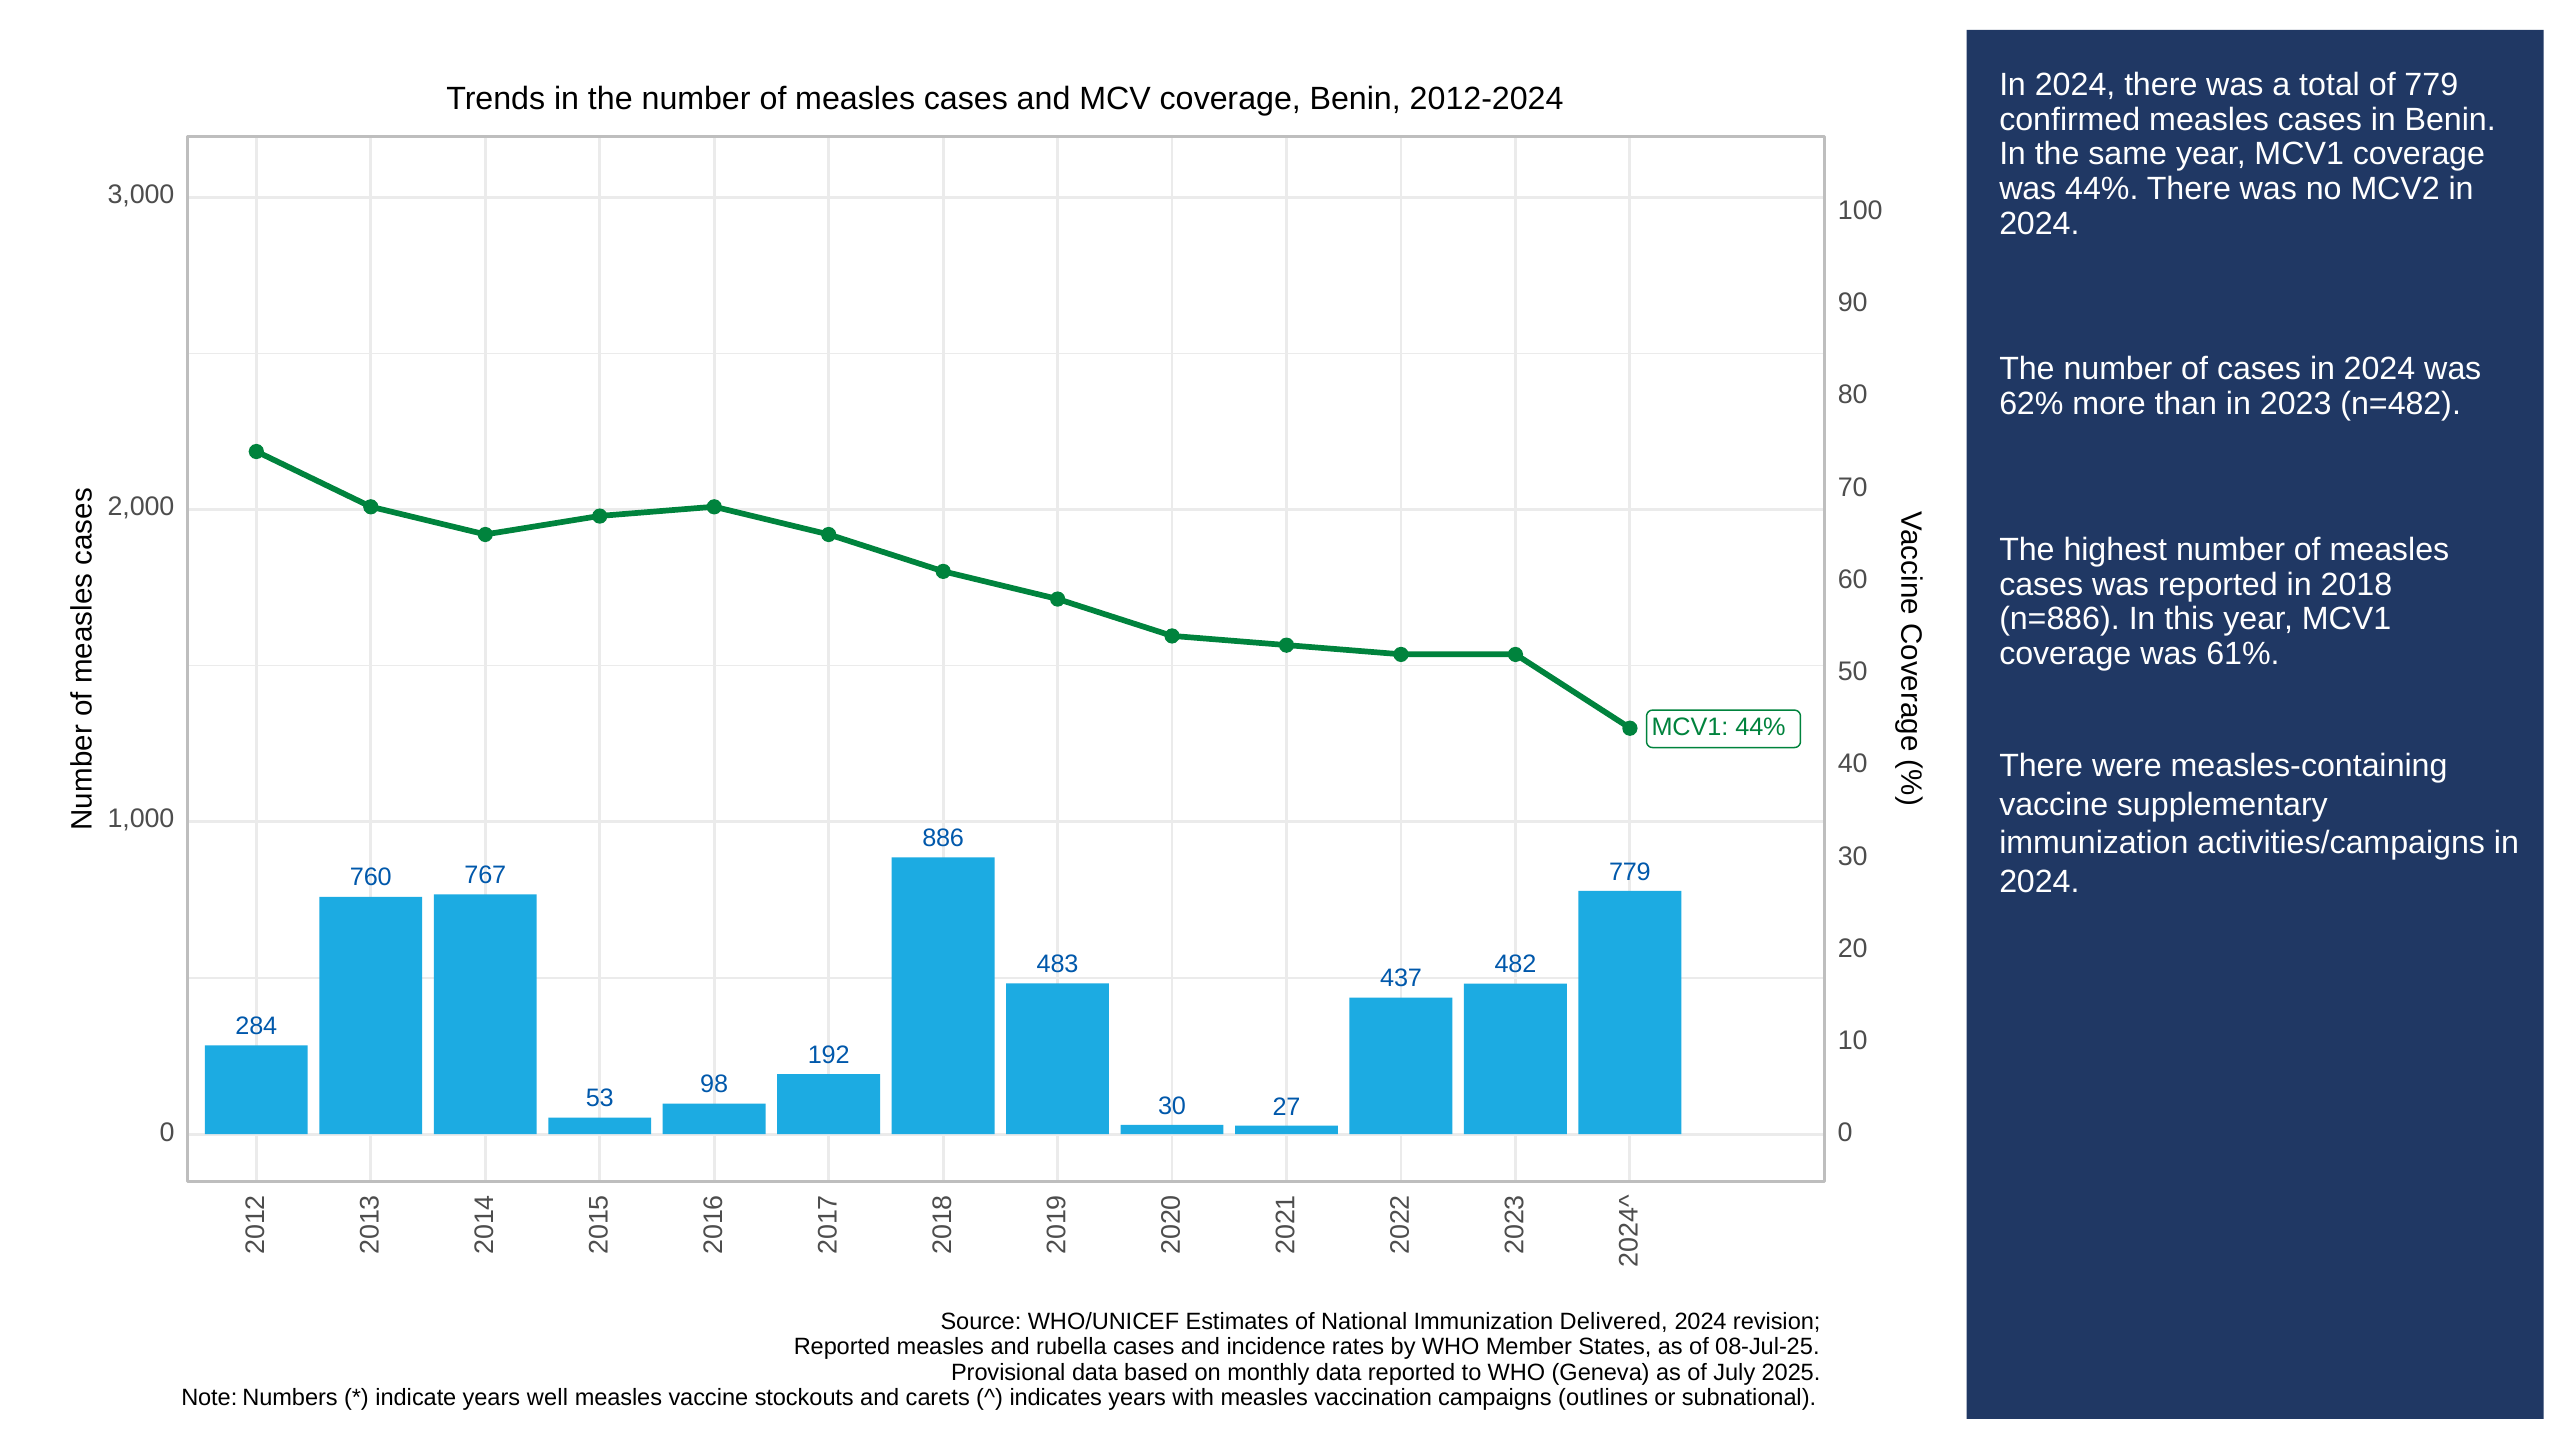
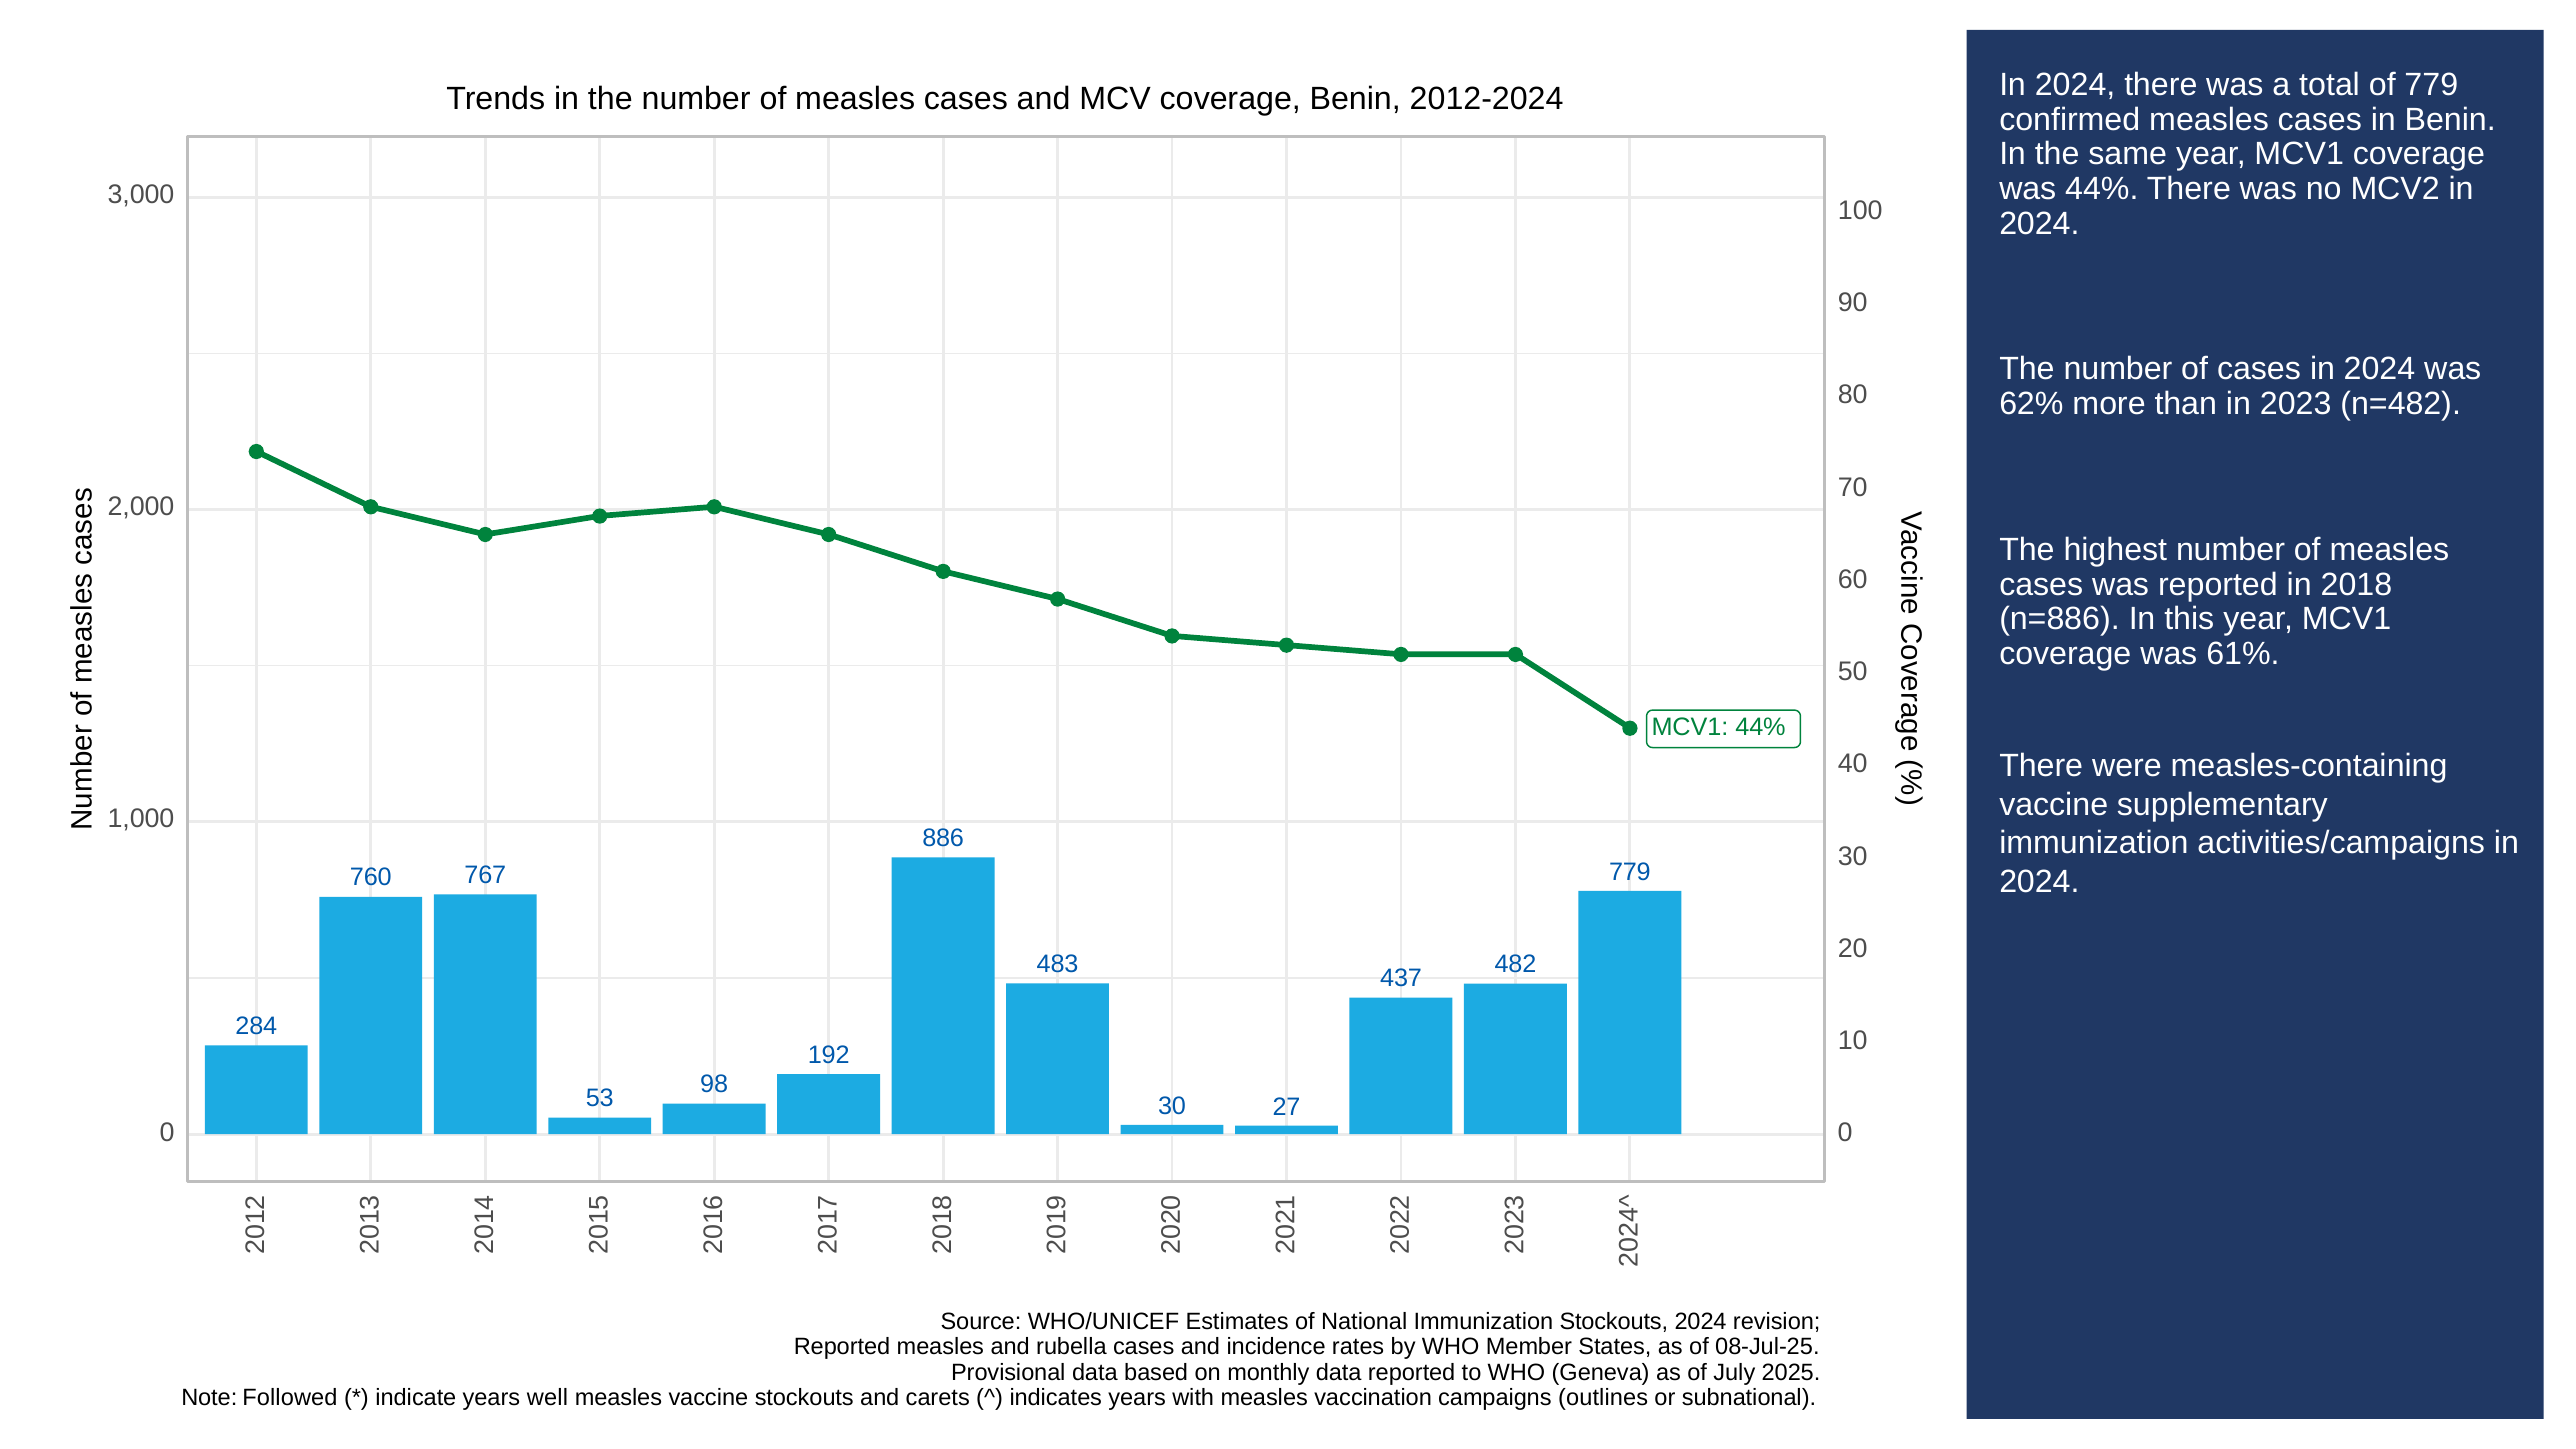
Immunization Delivered: Delivered -> Stockouts
Numbers: Numbers -> Followed
